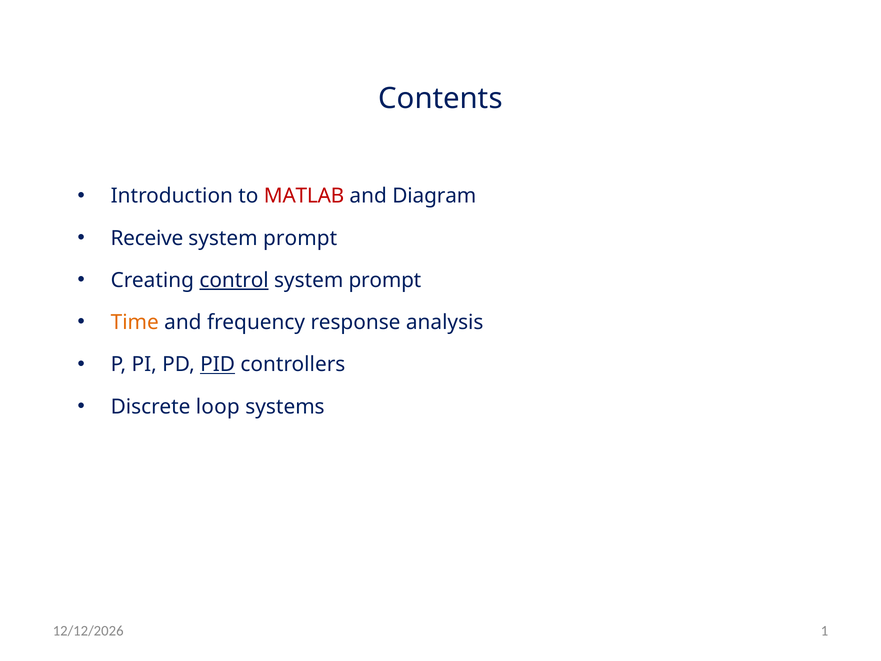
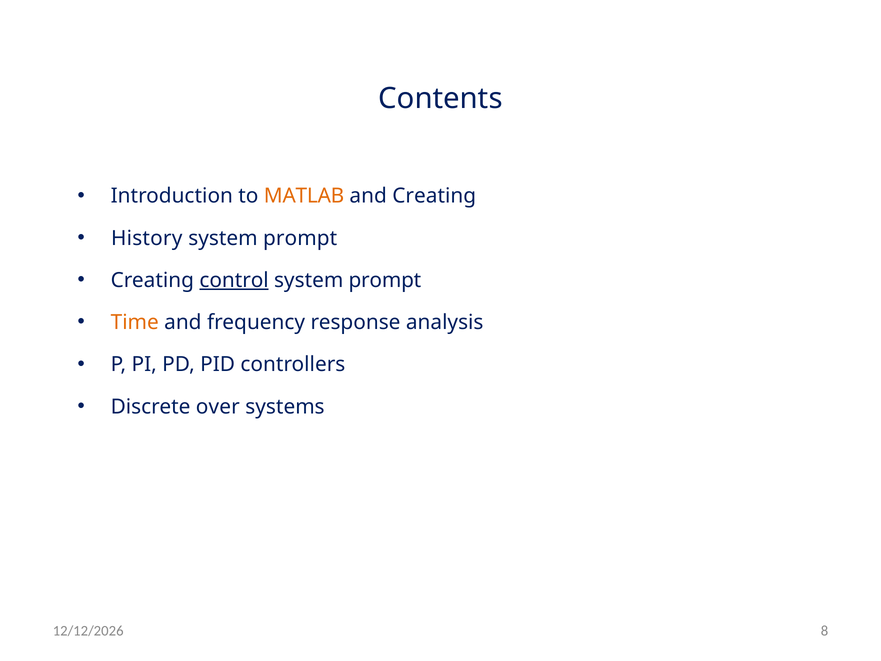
MATLAB colour: red -> orange
and Diagram: Diagram -> Creating
Receive: Receive -> History
PID underline: present -> none
loop: loop -> over
1: 1 -> 8
